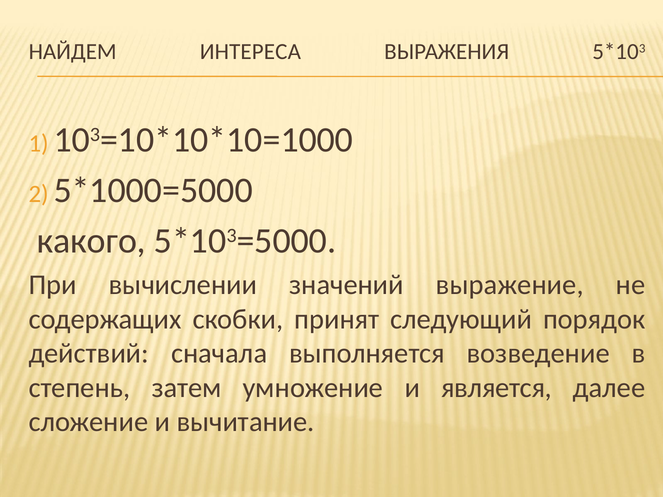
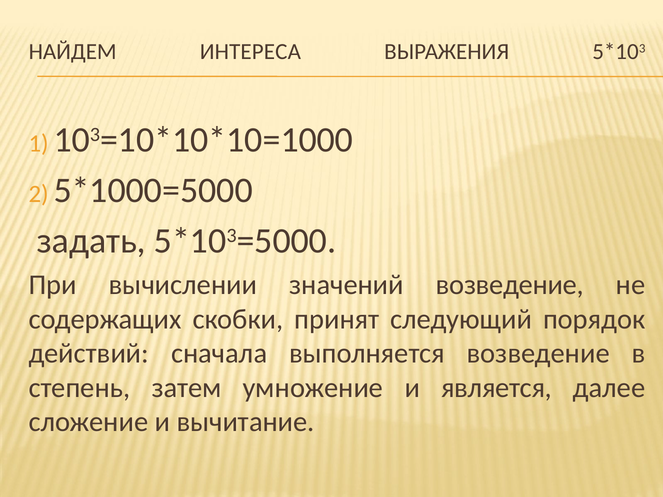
какого: какого -> задать
значений выражение: выражение -> возведение
